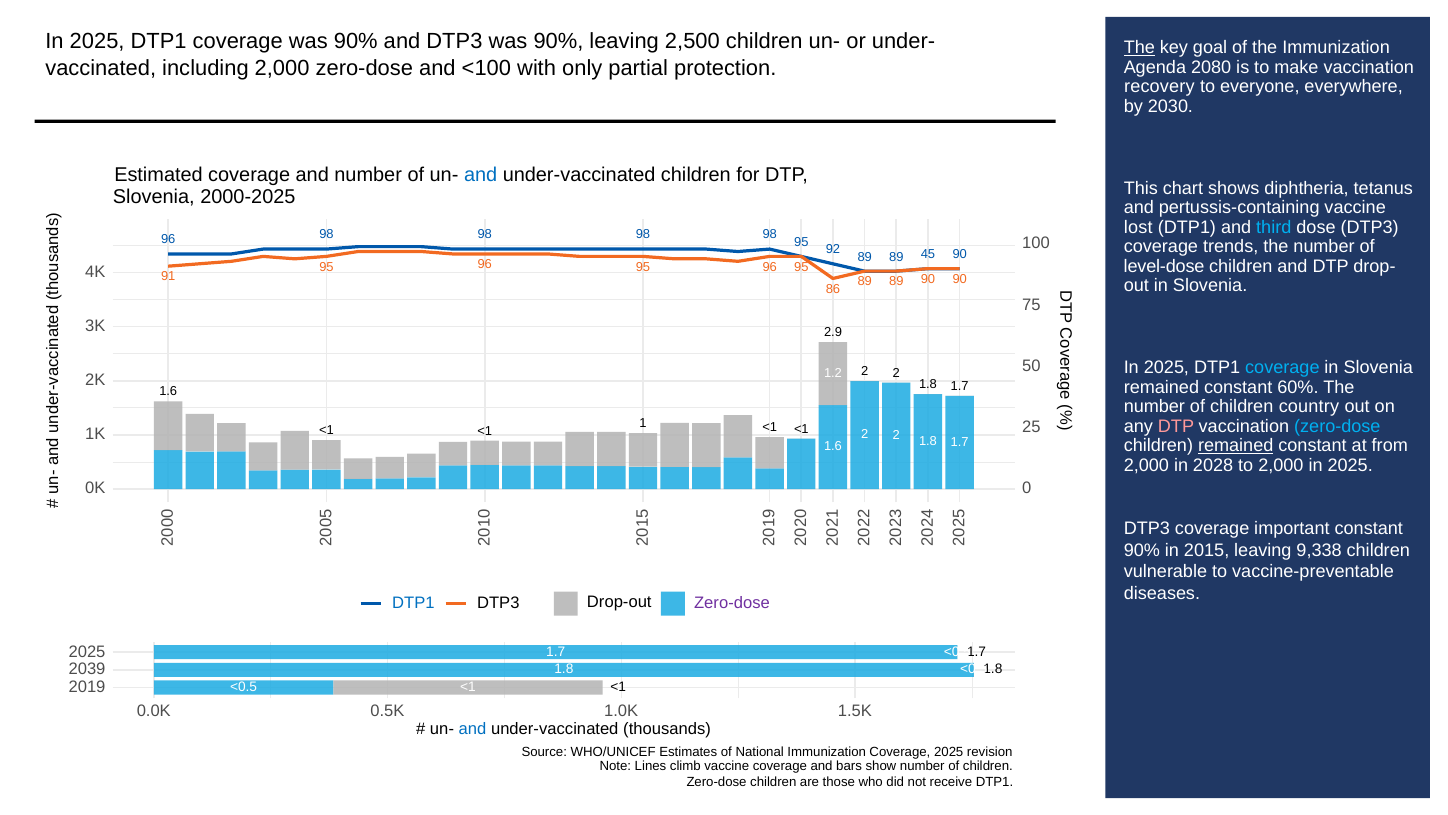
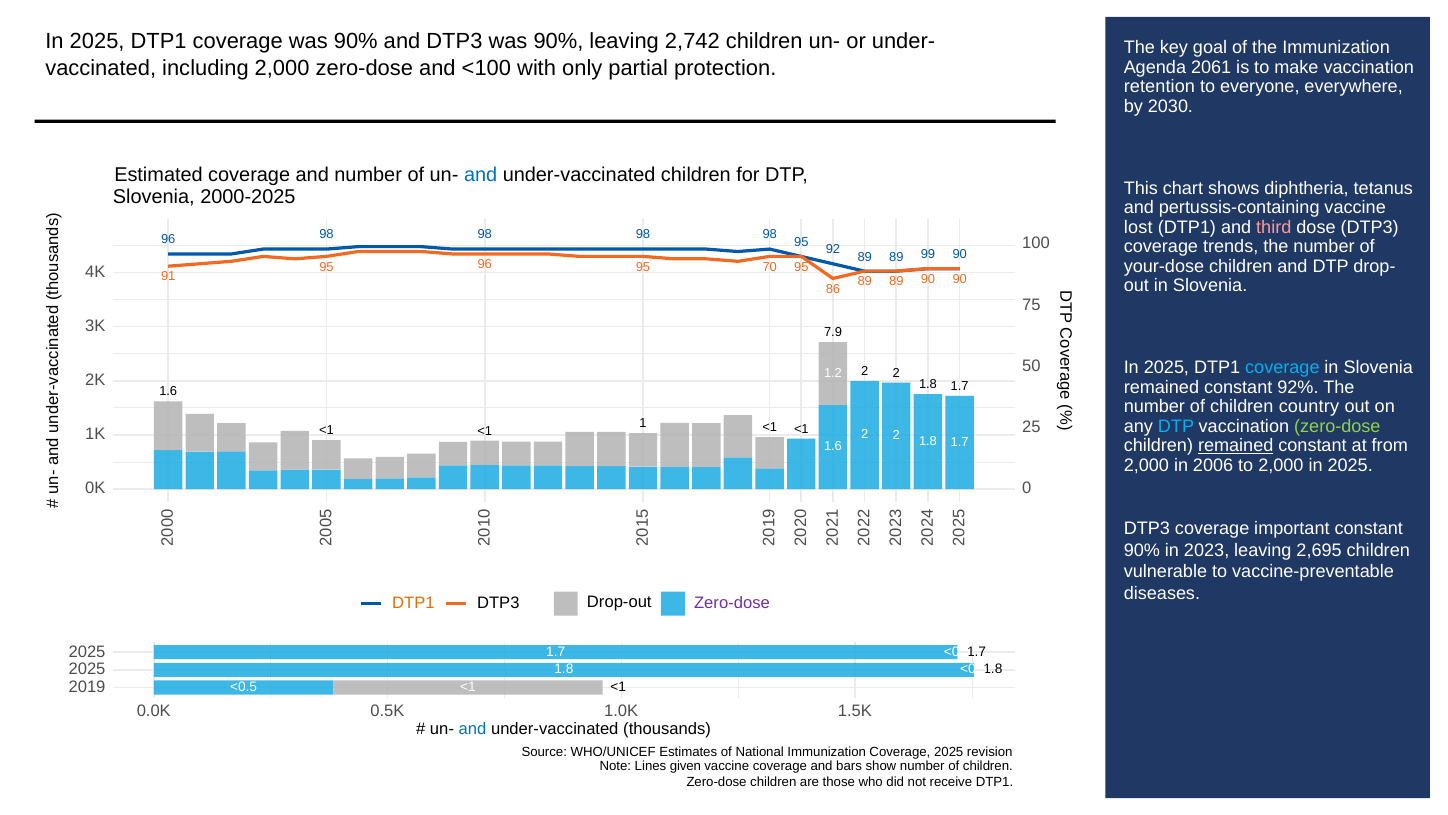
2,500: 2,500 -> 2,742
The at (1139, 48) underline: present -> none
2080: 2080 -> 2061
recovery: recovery -> retention
third colour: light blue -> pink
45: 45 -> 99
level-dose: level-dose -> your-dose
96 95 96: 96 -> 70
2.9: 2.9 -> 7.9
60%: 60% -> 92%
DTP at (1176, 426) colour: pink -> light blue
zero-dose at (1337, 426) colour: light blue -> light green
2028: 2028 -> 2006
2015: 2015 -> 2023
9,338: 9,338 -> 2,695
DTP1 at (413, 603) colour: blue -> orange
2039 at (87, 669): 2039 -> 2025
climb: climb -> given
